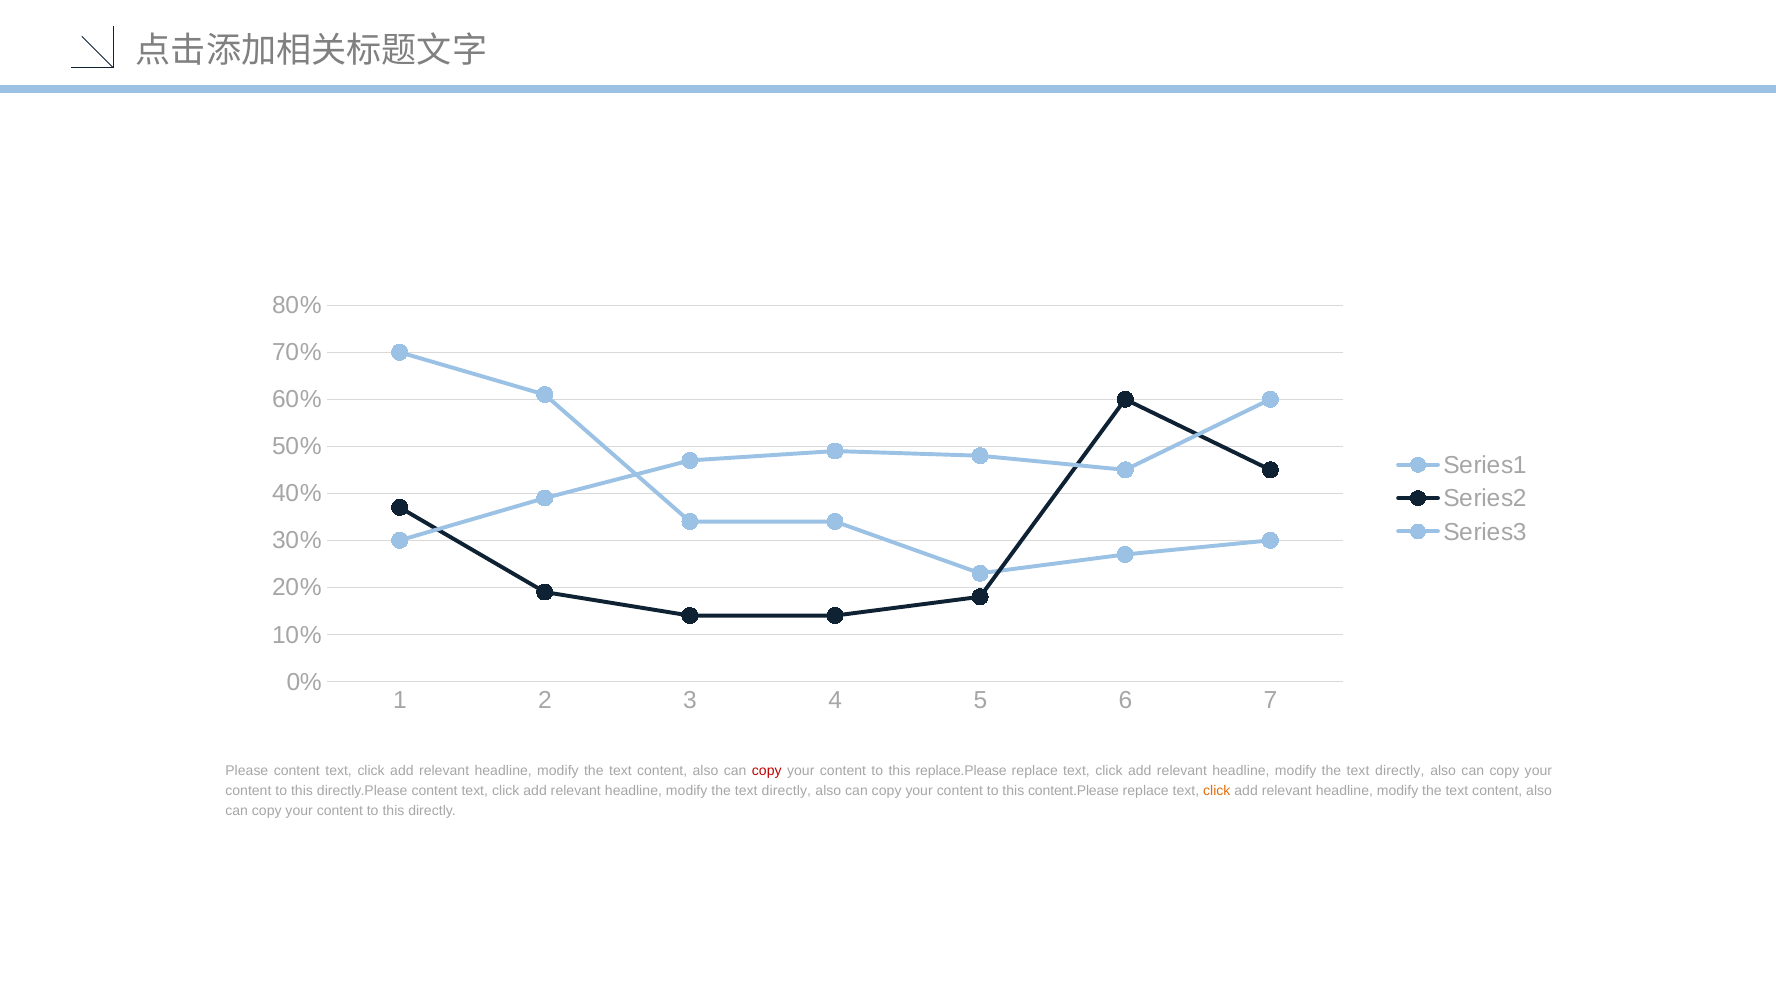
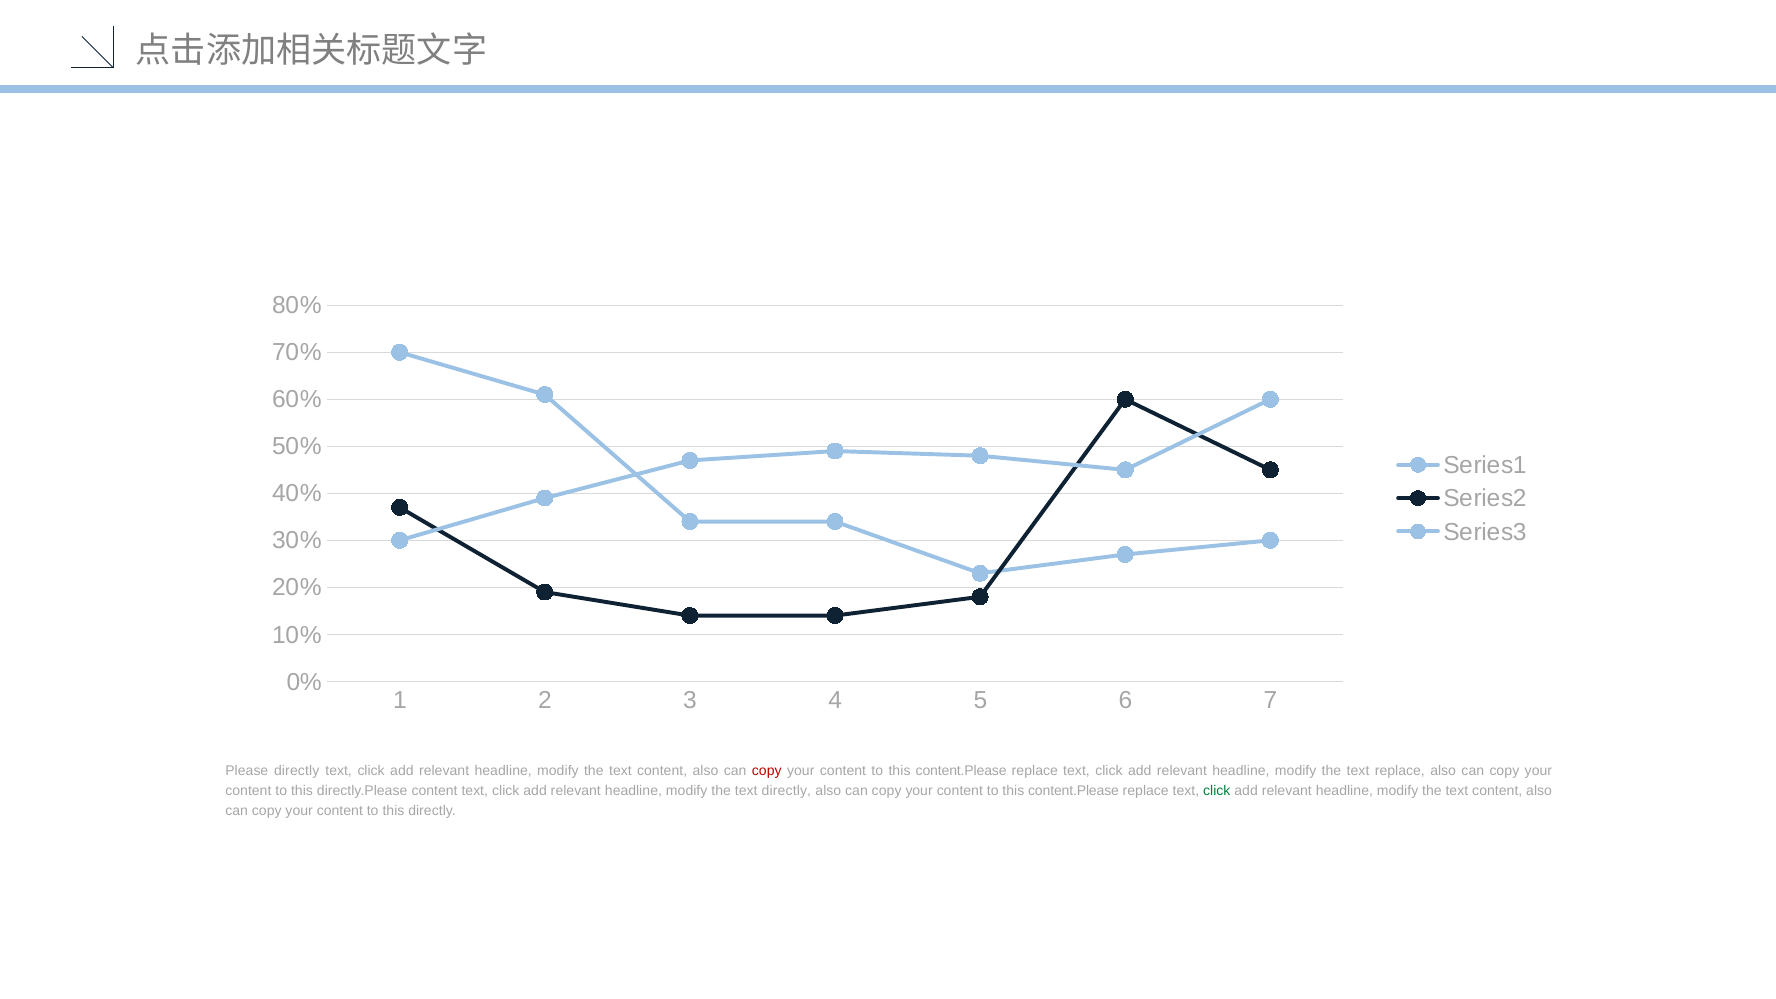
Please content: content -> directly
replace.Please at (961, 771): replace.Please -> content.Please
directly at (1400, 771): directly -> replace
click at (1217, 791) colour: orange -> green
